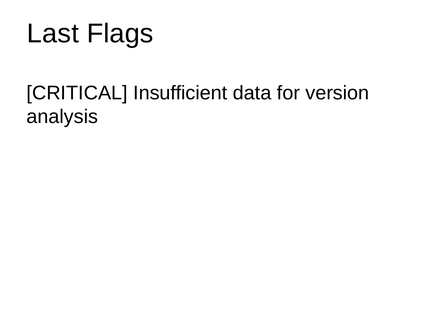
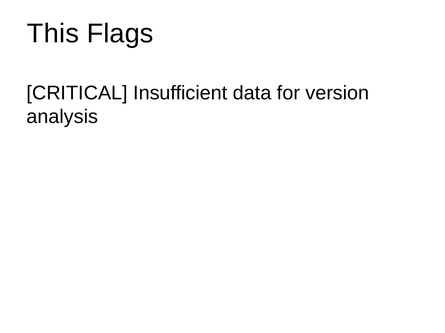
Last: Last -> This
